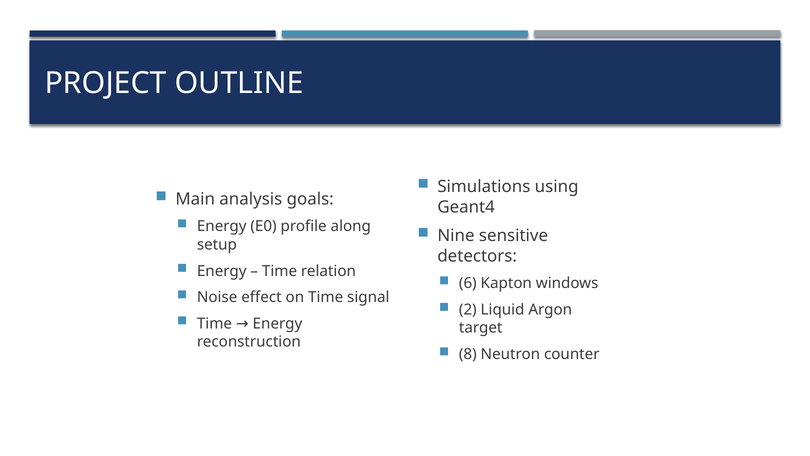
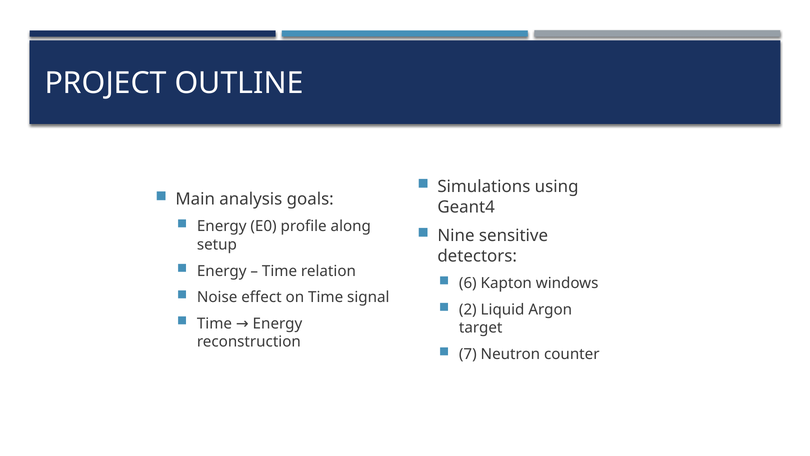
8: 8 -> 7
